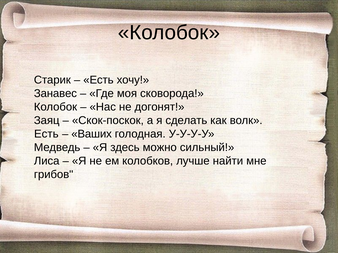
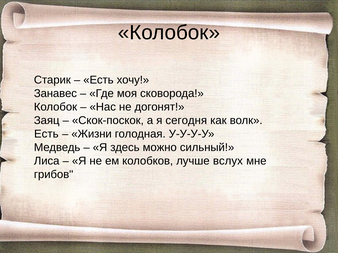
сделать: сделать -> сегодня
Ваших: Ваших -> Жизни
найти: найти -> вслух
